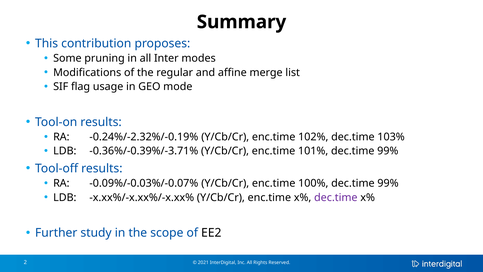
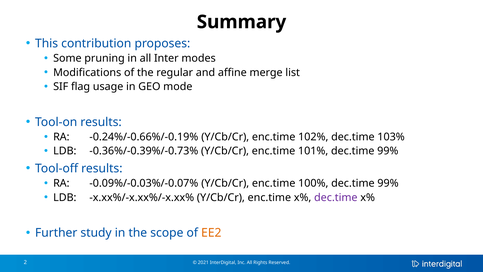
-0.24%/-2.32%/-0.19%: -0.24%/-2.32%/-0.19% -> -0.24%/-0.66%/-0.19%
-0.36%/-0.39%/-3.71%: -0.36%/-0.39%/-3.71% -> -0.36%/-0.39%/-0.73%
EE2 colour: black -> orange
